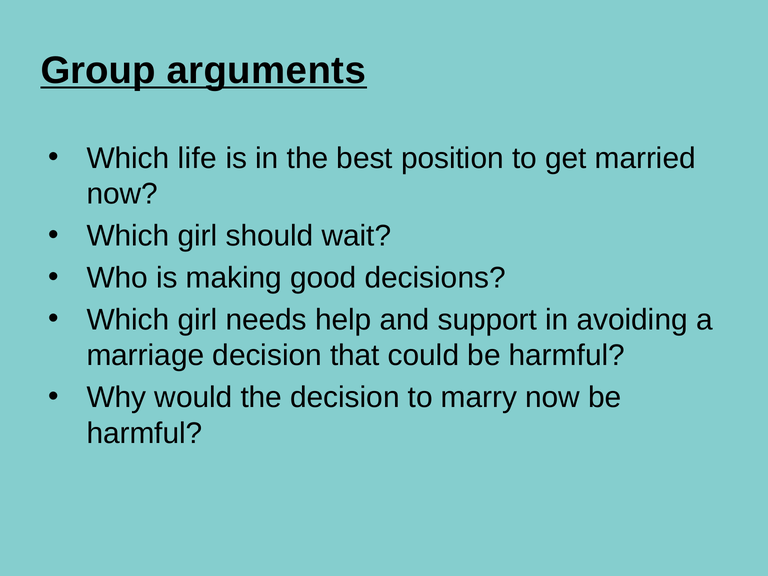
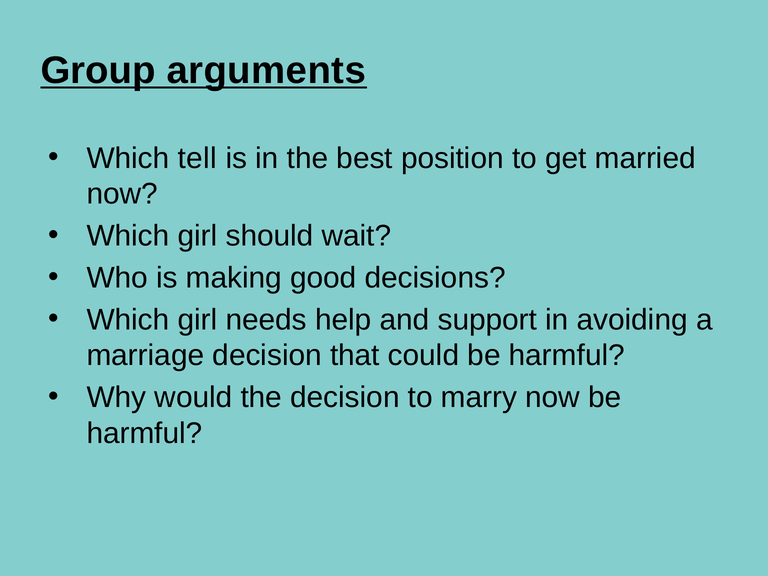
life: life -> tell
